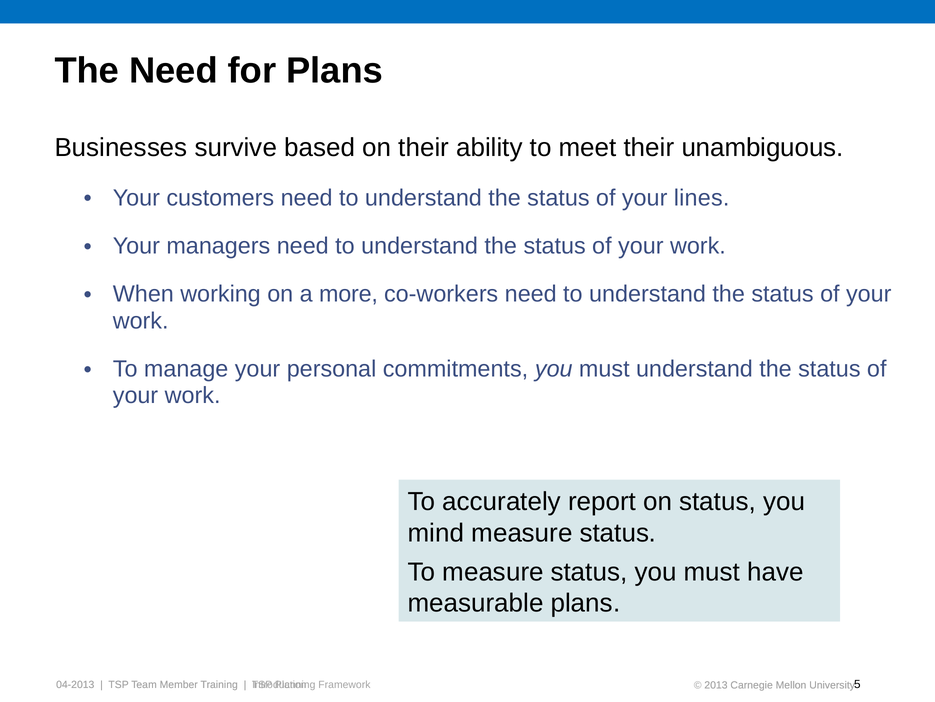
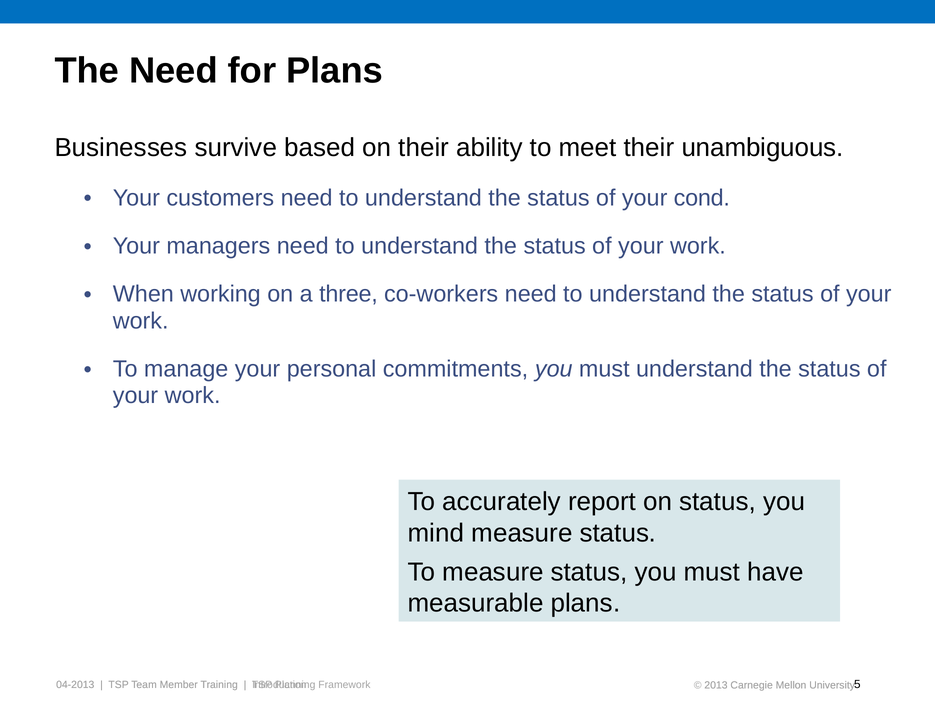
lines: lines -> cond
more: more -> three
